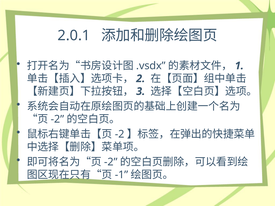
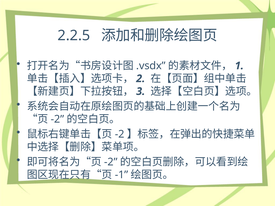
2.0.1: 2.0.1 -> 2.2.5
